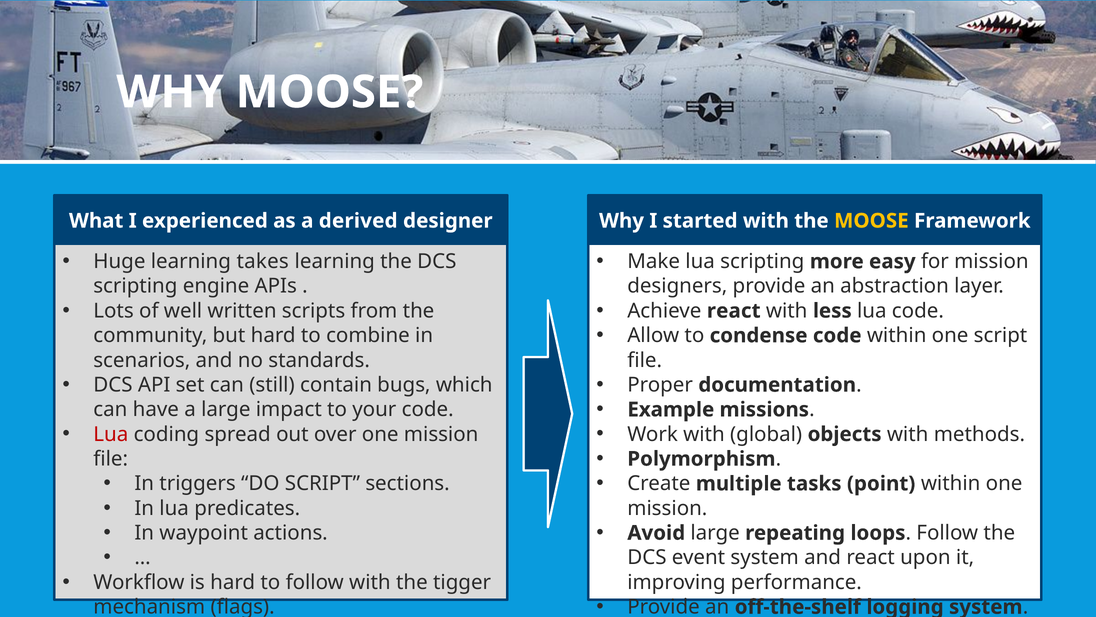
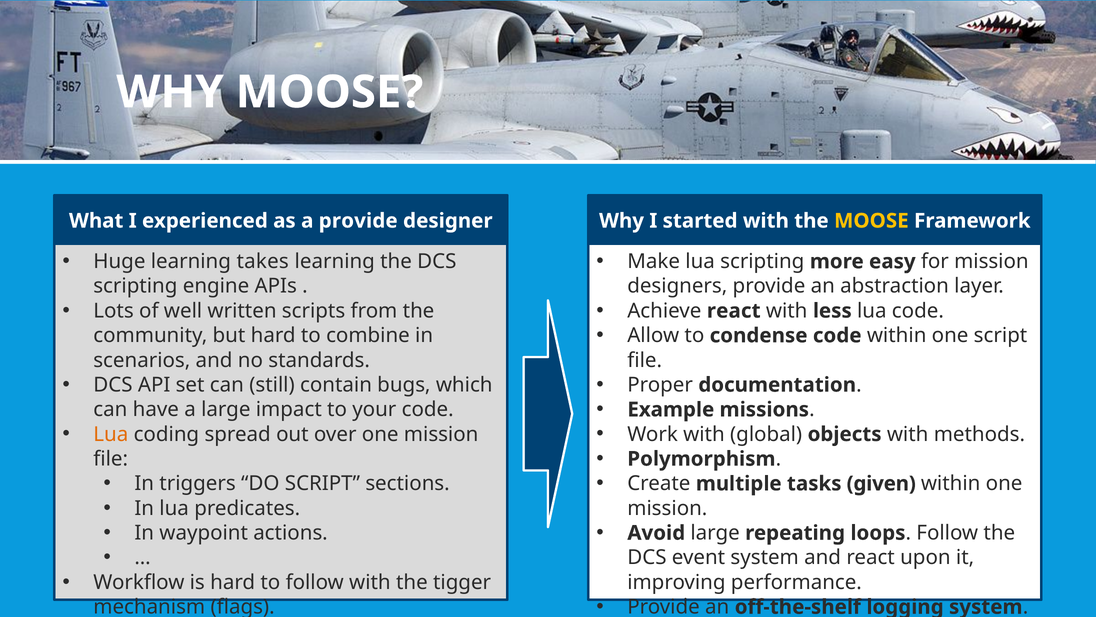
a derived: derived -> provide
Lua at (111, 434) colour: red -> orange
point: point -> given
